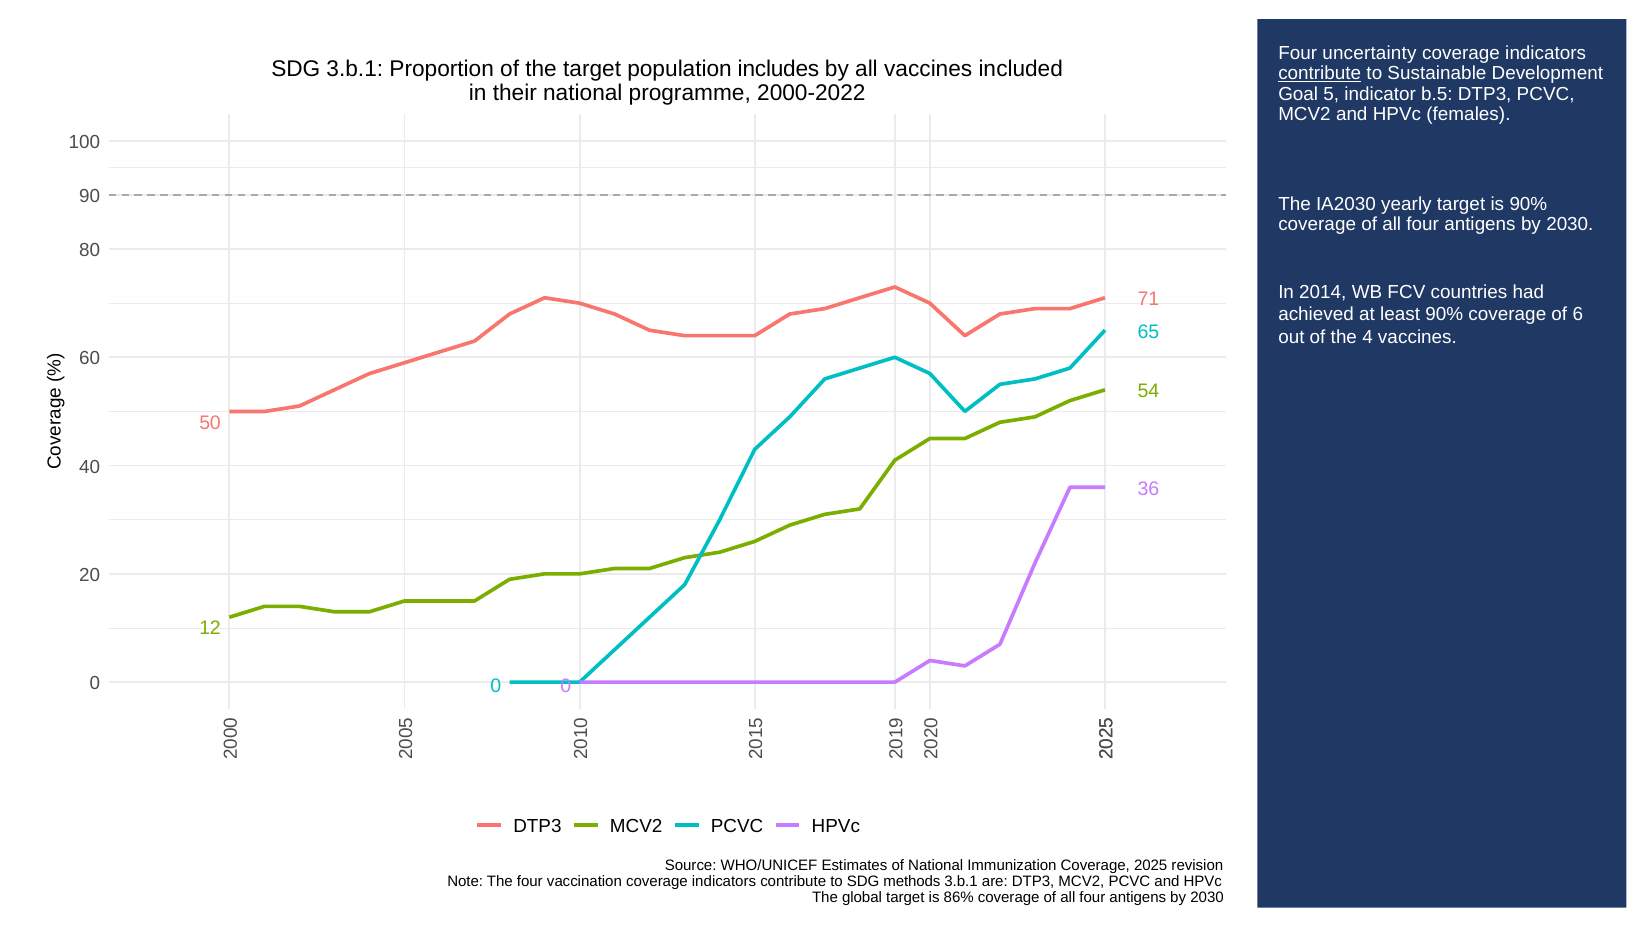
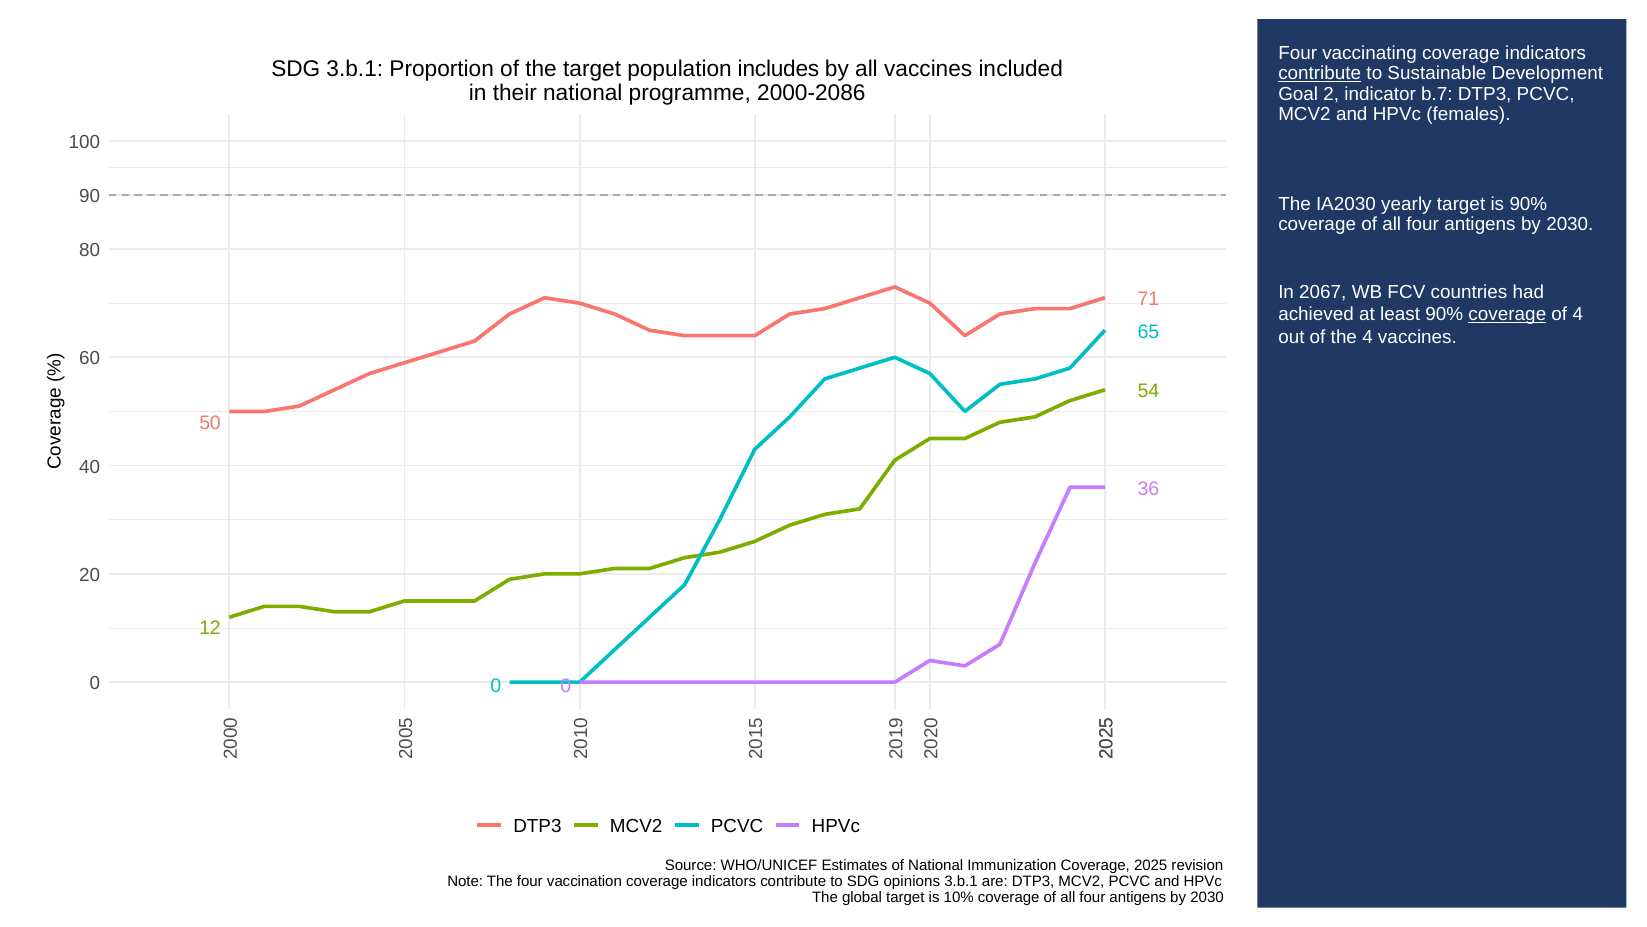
uncertainty: uncertainty -> vaccinating
2000-2022: 2000-2022 -> 2000-2086
Goal 5: 5 -> 2
b.5: b.5 -> b.7
2014: 2014 -> 2067
coverage at (1507, 314) underline: none -> present
of 6: 6 -> 4
methods: methods -> opinions
86%: 86% -> 10%
